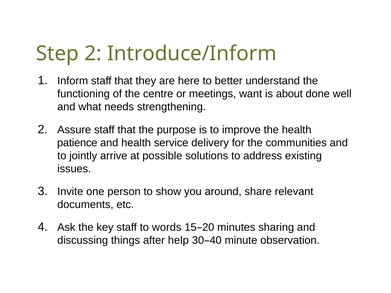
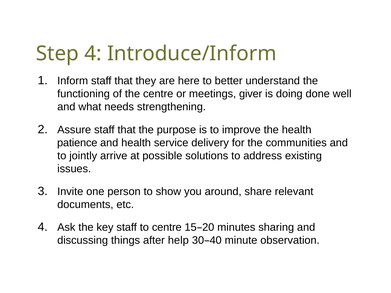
Step 2: 2 -> 4
want: want -> giver
about: about -> doing
to words: words -> centre
